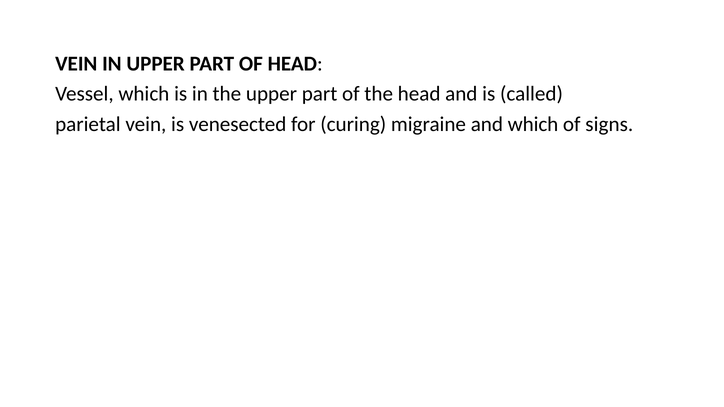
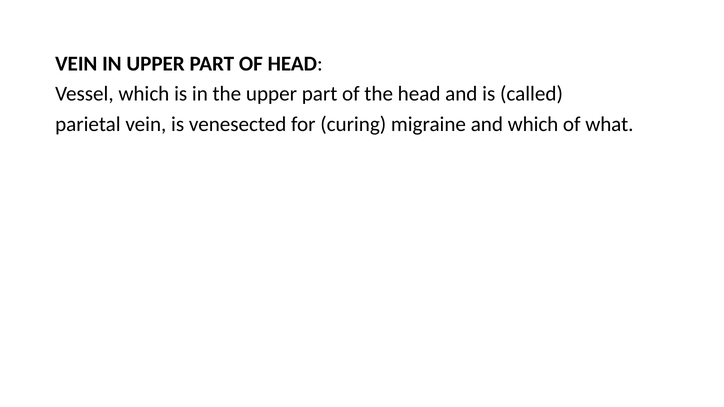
signs: signs -> what
